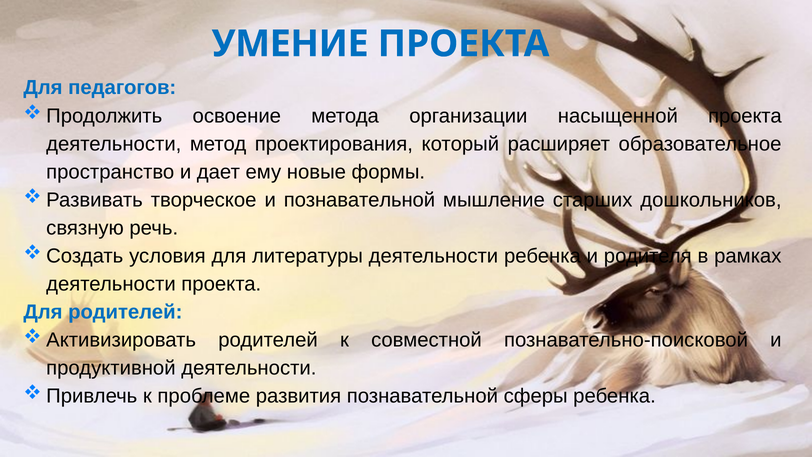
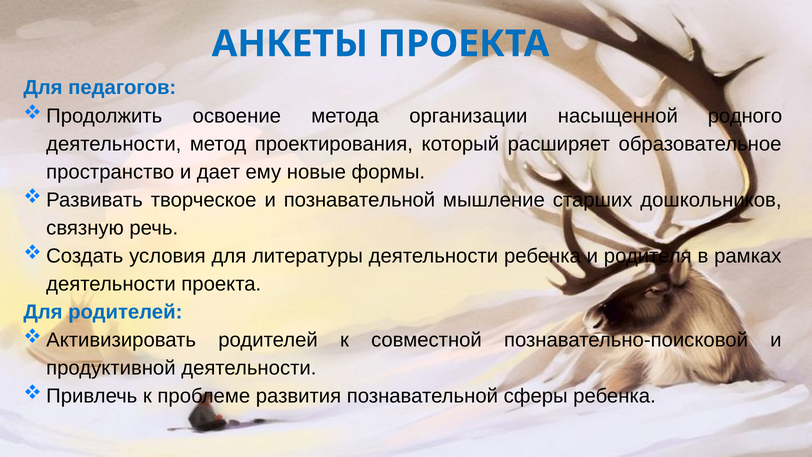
УМЕНИЕ: УМЕНИЕ -> АНКЕТЫ
насыщенной проекта: проекта -> родного
